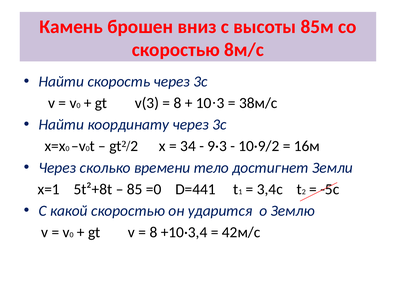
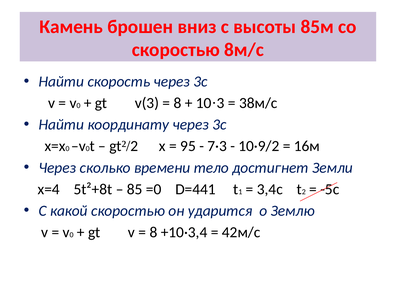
34: 34 -> 95
9·3: 9·3 -> 7·3
x=1: x=1 -> x=4
